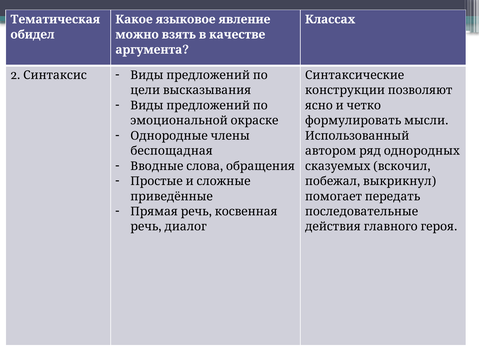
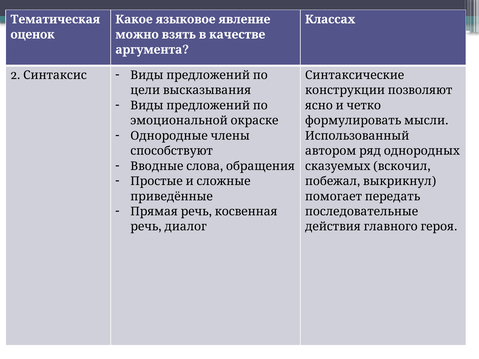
обидел: обидел -> оценок
беспощадная: беспощадная -> способствуют
